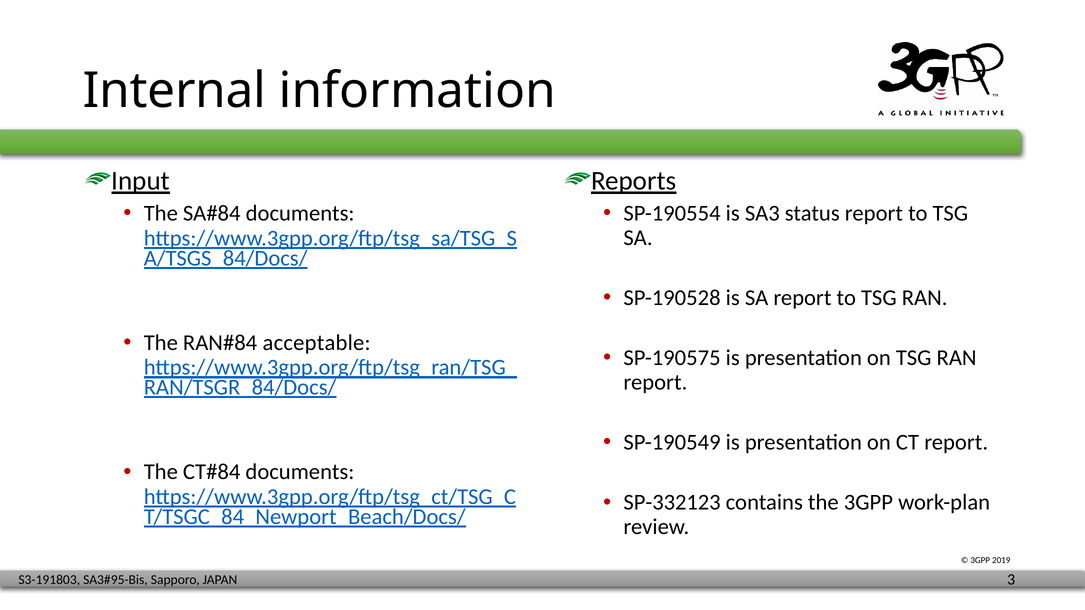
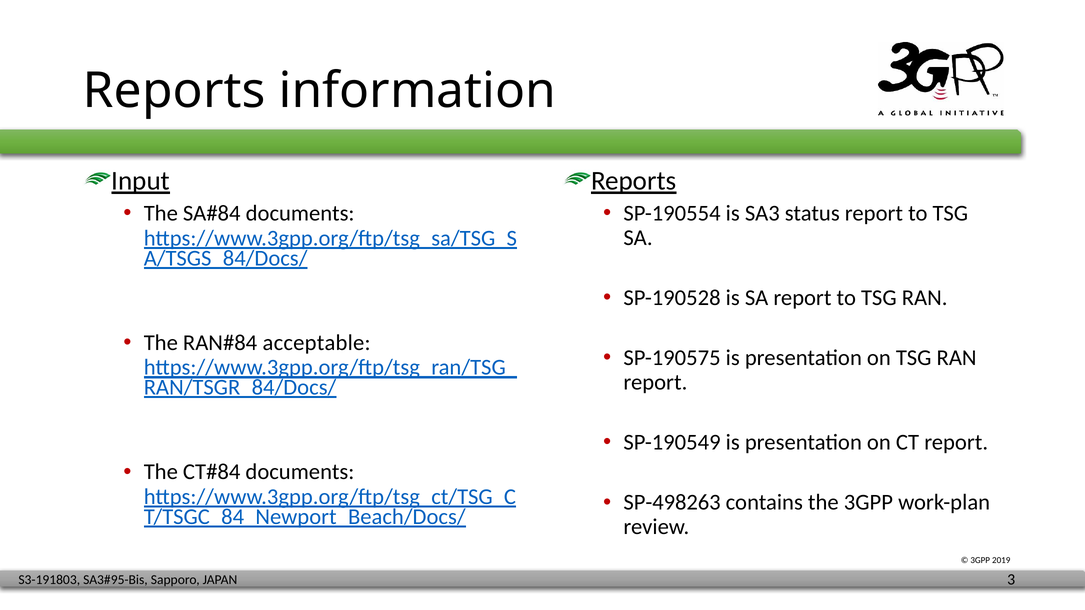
Internal at (175, 91): Internal -> Reports
SP-332123: SP-332123 -> SP-498263
